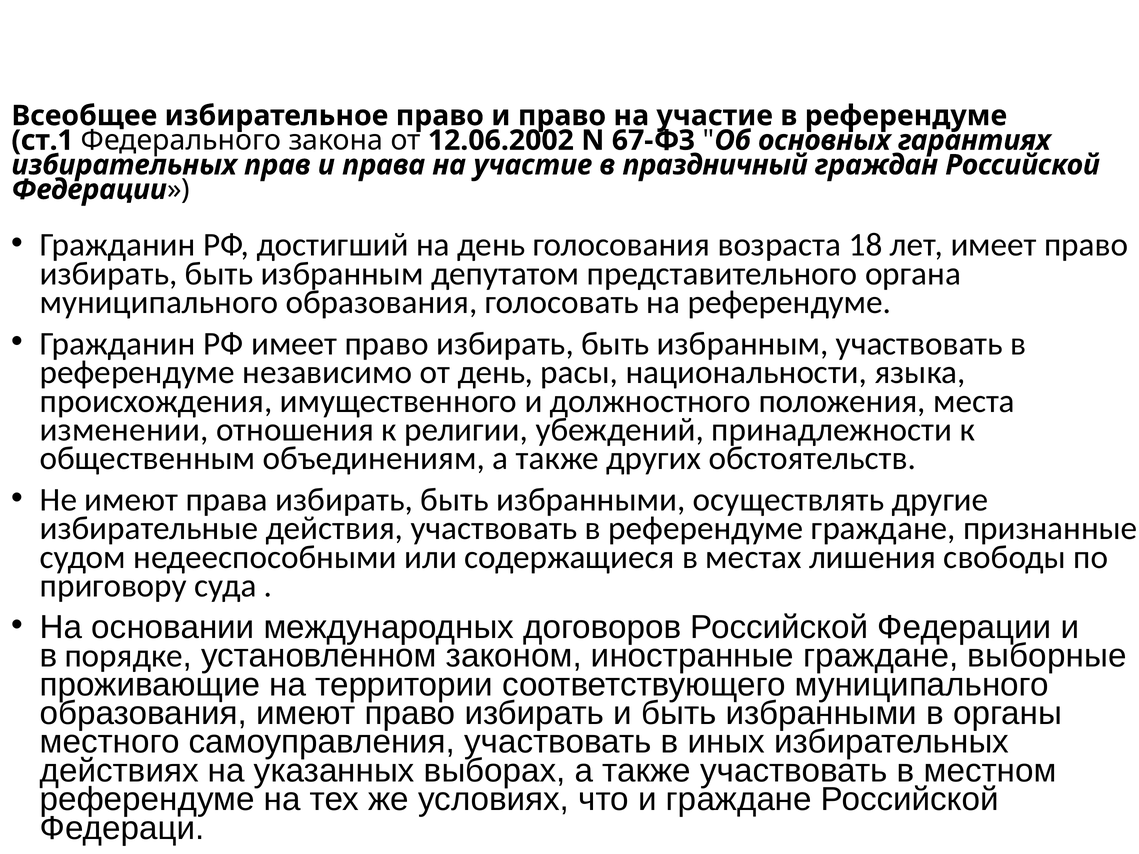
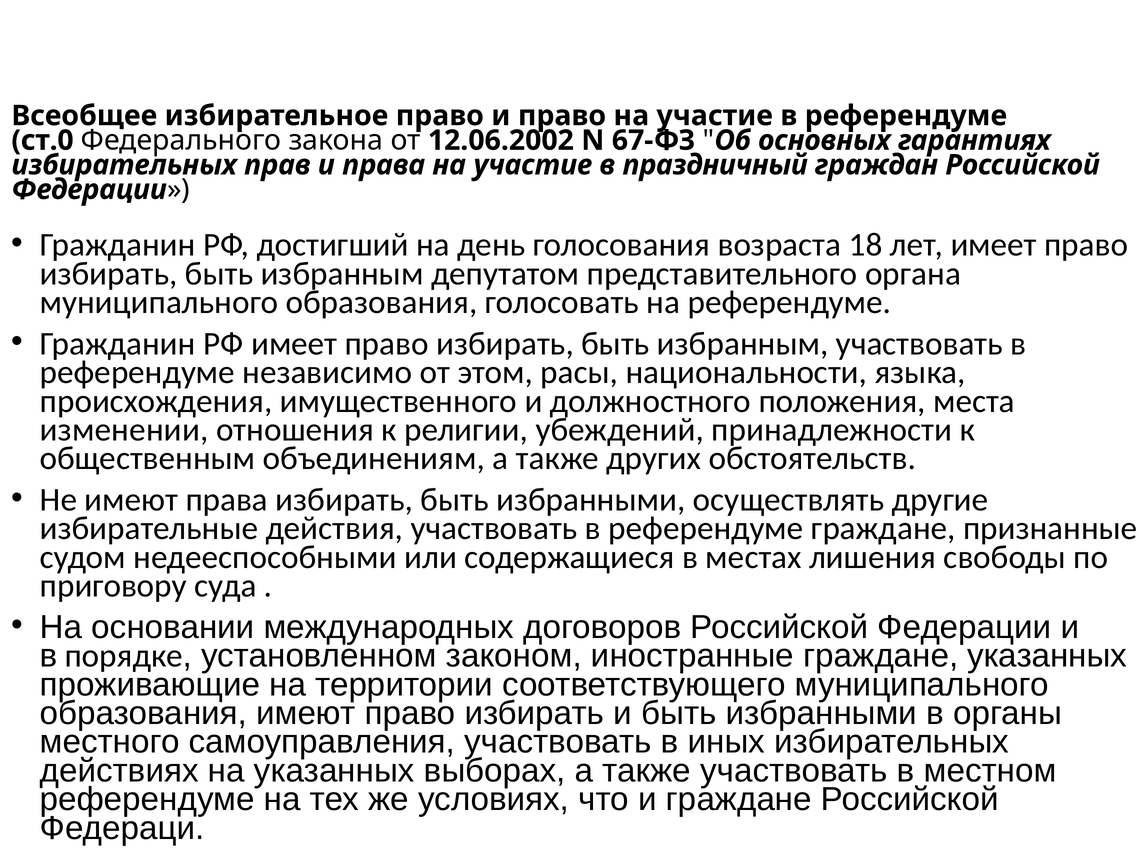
ст.1: ст.1 -> ст.0
от день: день -> этом
граждане выборные: выборные -> указанных
